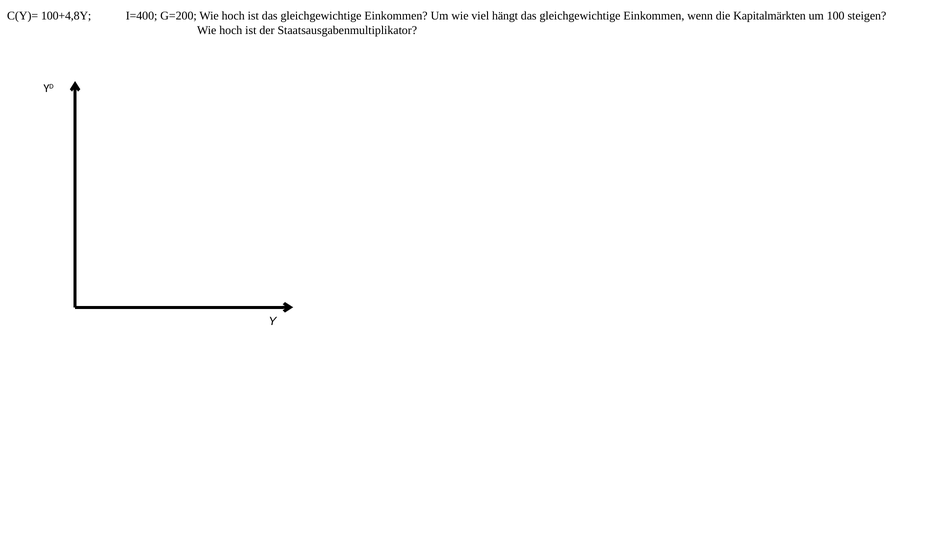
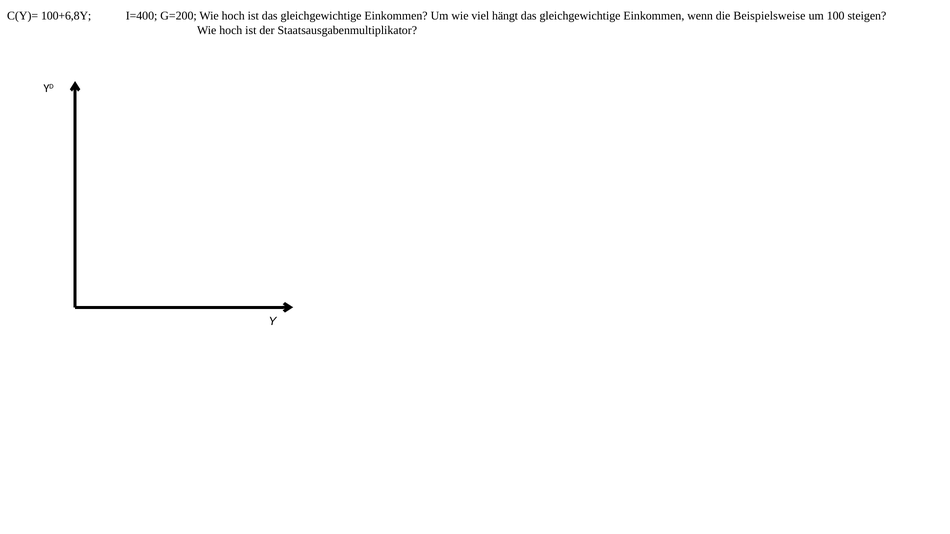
100+4,8Y: 100+4,8Y -> 100+6,8Y
Kapitalmärkten: Kapitalmärkten -> Beispielsweise
